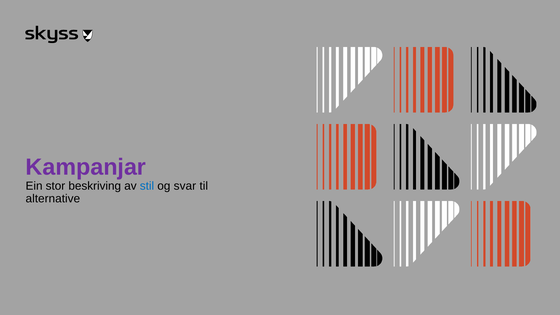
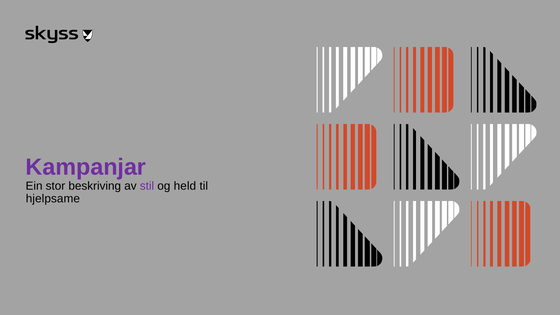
stil colour: blue -> purple
svar: svar -> held
alternative: alternative -> hjelpsame
